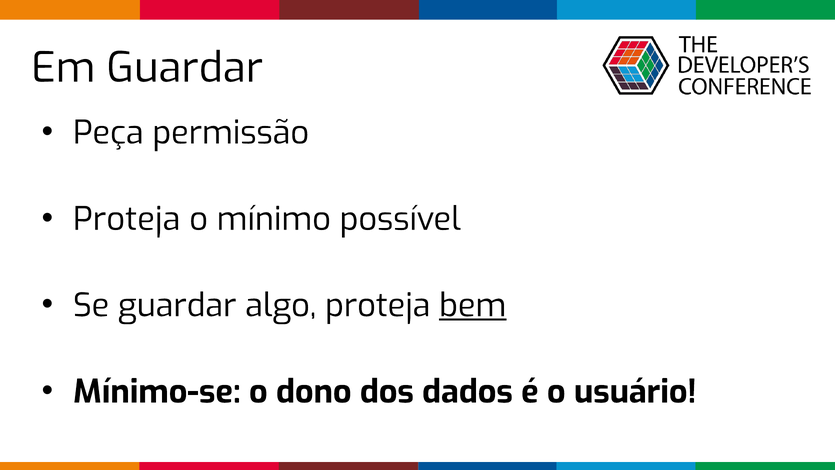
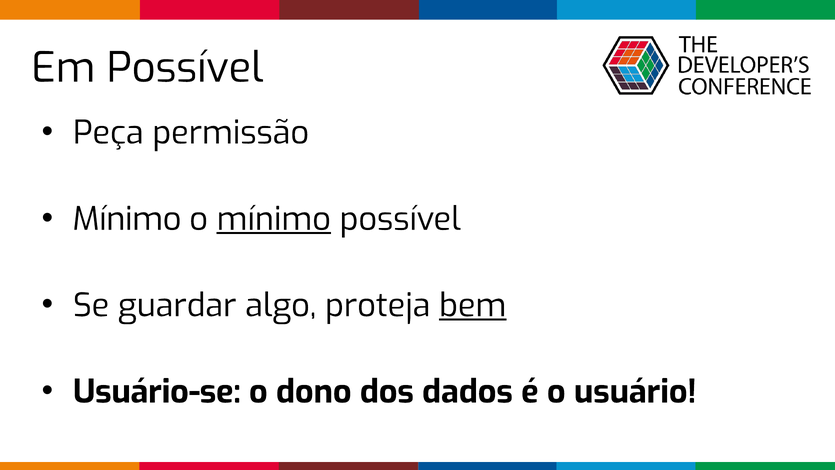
Em Guardar: Guardar -> Possível
Proteja at (127, 219): Proteja -> Mínimo
mínimo at (274, 219) underline: none -> present
Mínimo-se: Mínimo-se -> Usuário-se
